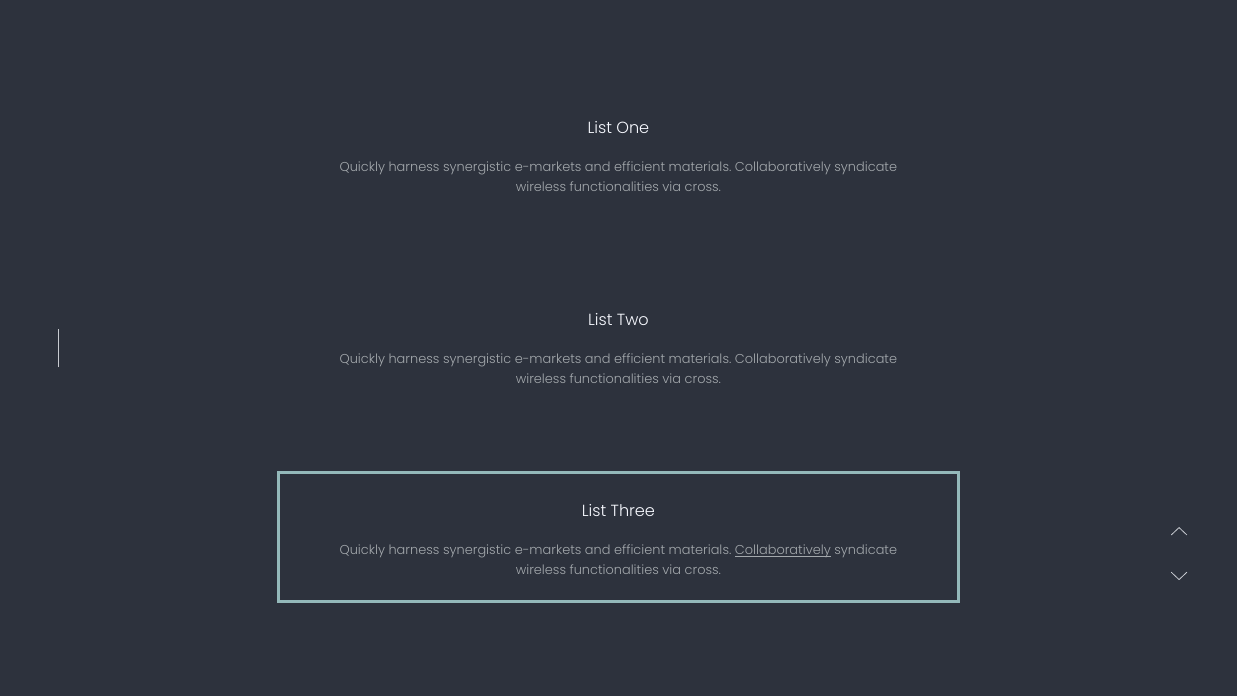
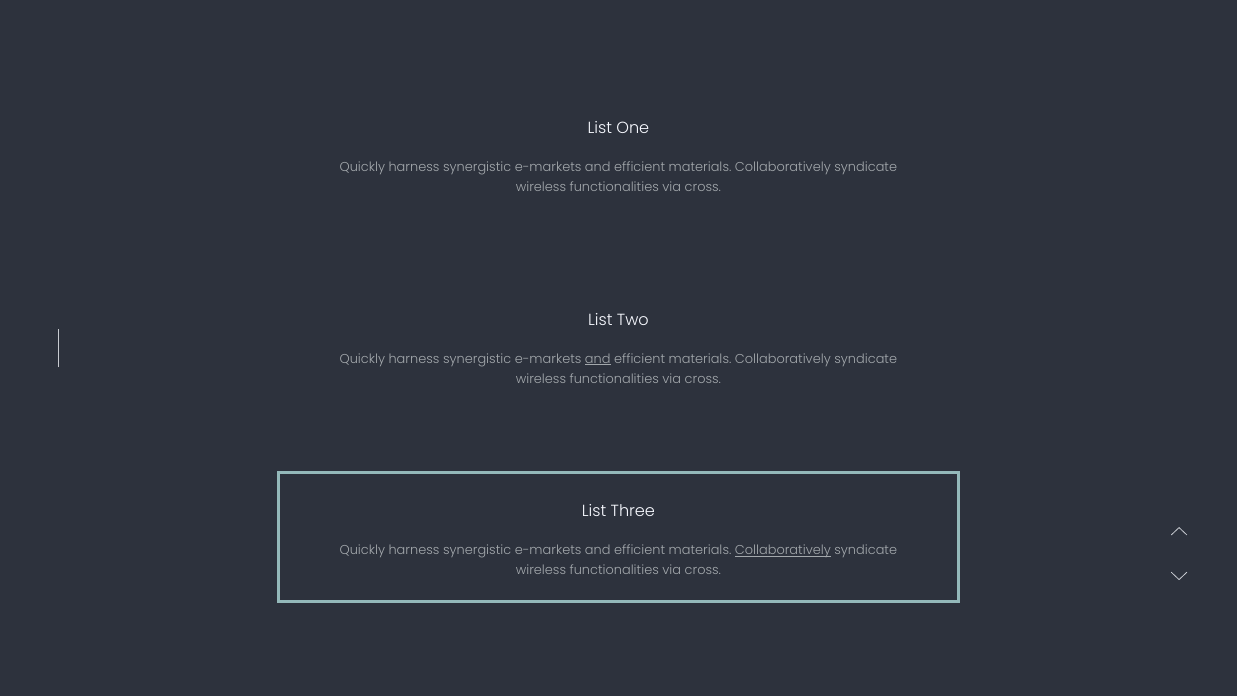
and at (598, 359) underline: none -> present
